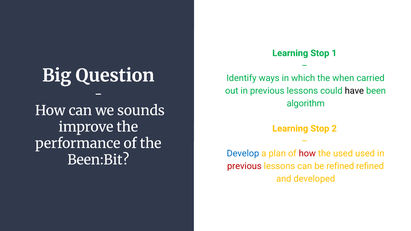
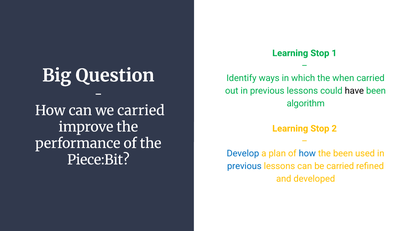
we sounds: sounds -> carried
how at (307, 154) colour: red -> blue
the used: used -> been
Been:Bit: Been:Bit -> Piece:Bit
previous at (244, 166) colour: red -> blue
be refined: refined -> carried
